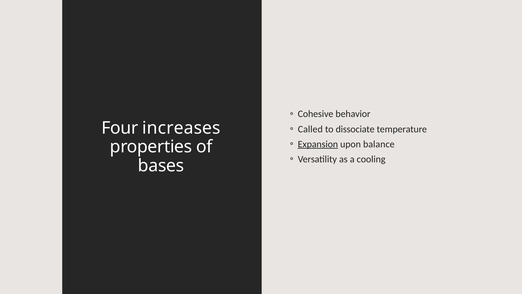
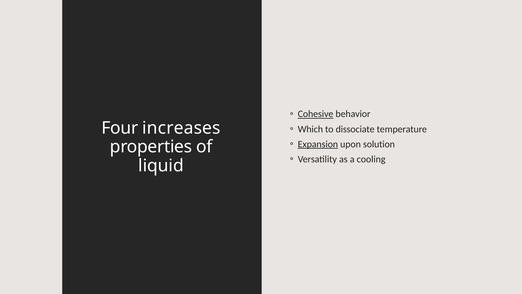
Cohesive underline: none -> present
Called: Called -> Which
balance: balance -> solution
bases: bases -> liquid
